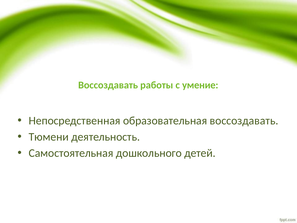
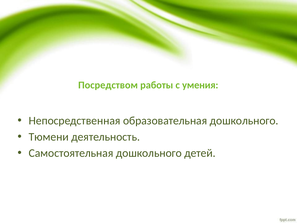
Воссоздавать at (108, 85): Воссоздавать -> Посредством
умение: умение -> умения
образовательная воссоздавать: воссоздавать -> дошкольного
